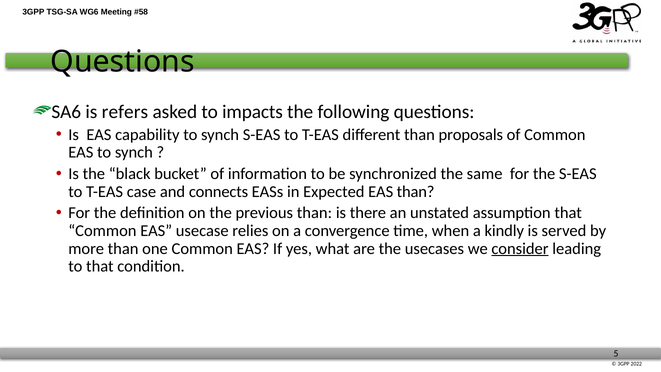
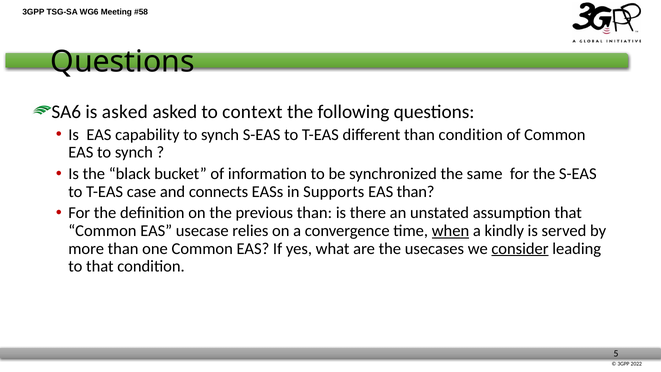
is refers: refers -> asked
impacts: impacts -> context
than proposals: proposals -> condition
Expected: Expected -> Supports
when underline: none -> present
